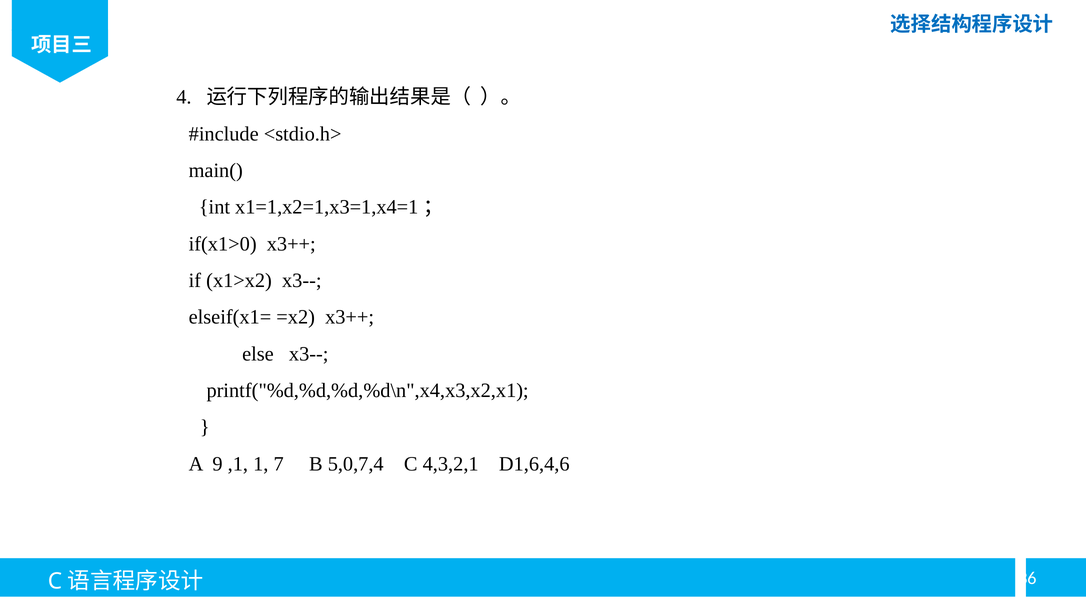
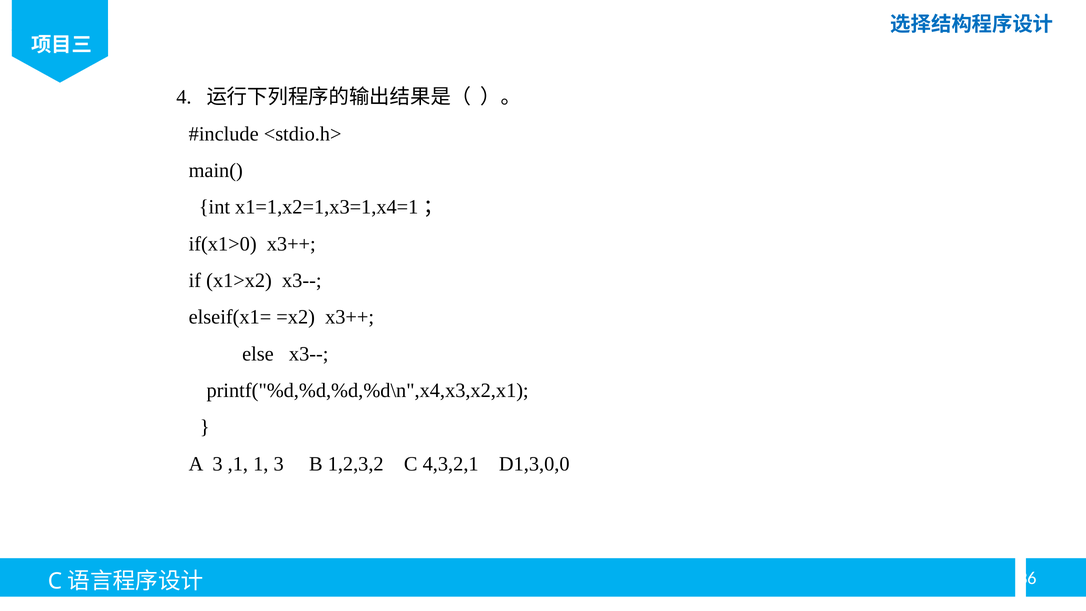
A 9: 9 -> 3
1 7: 7 -> 3
5,0,7,4: 5,0,7,4 -> 1,2,3,2
D1,6,4,6: D1,6,4,6 -> D1,3,0,0
